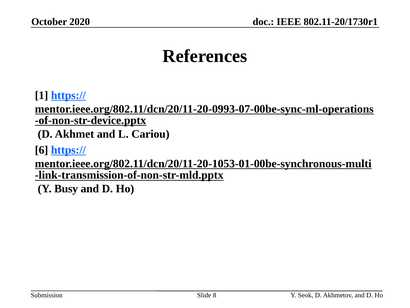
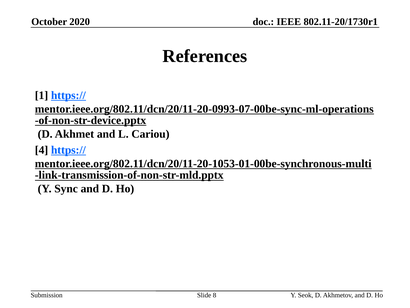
6: 6 -> 4
Busy: Busy -> Sync
